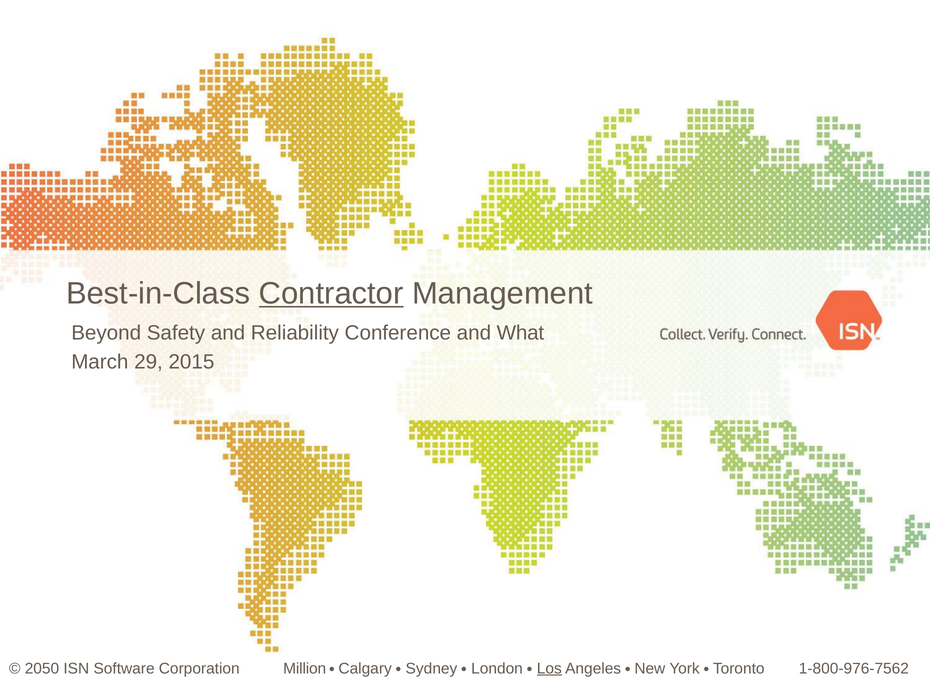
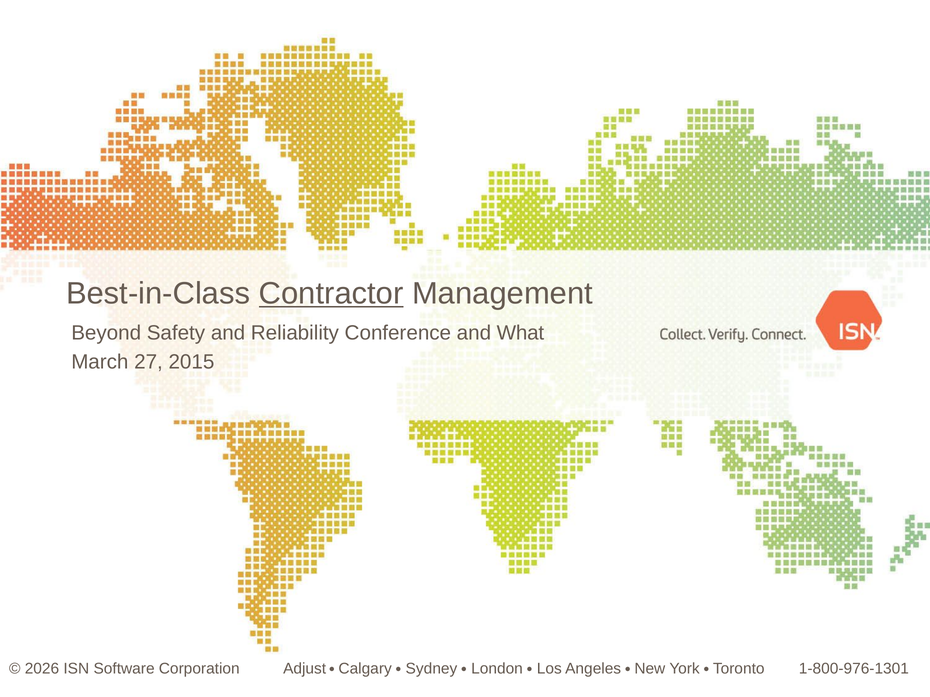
29: 29 -> 27
2050: 2050 -> 2026
Million: Million -> Adjust
Los underline: present -> none
1-800-976-7562: 1-800-976-7562 -> 1-800-976-1301
